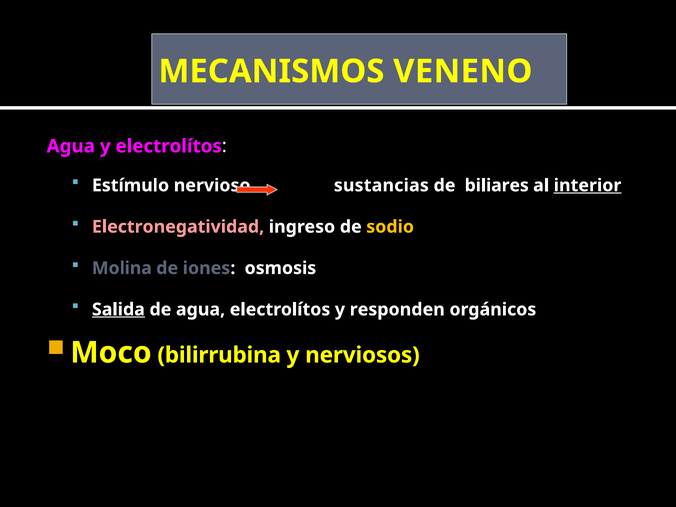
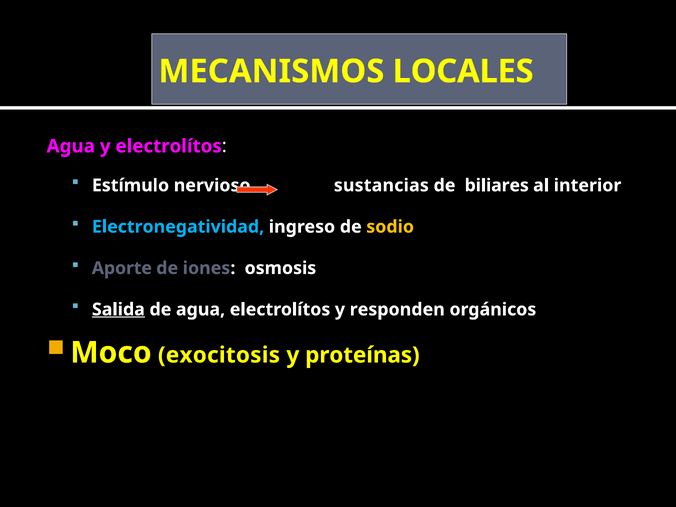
VENENO: VENENO -> LOCALES
interior underline: present -> none
Electronegatividad colour: pink -> light blue
Molina: Molina -> Aporte
bilirrubina: bilirrubina -> exocitosis
nerviosos: nerviosos -> proteínas
